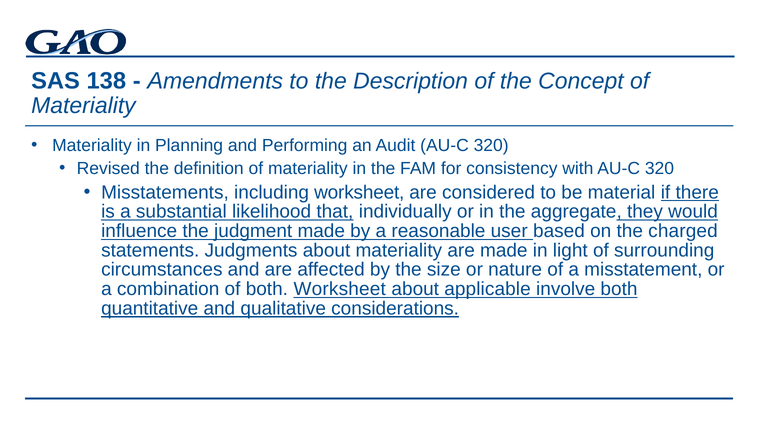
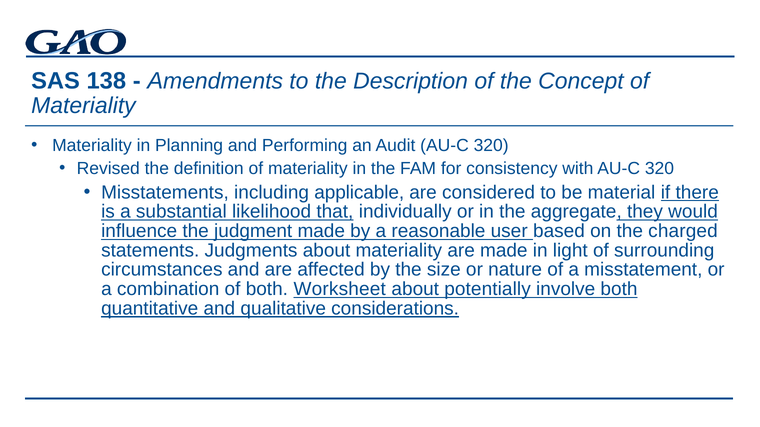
including worksheet: worksheet -> applicable
applicable: applicable -> potentially
